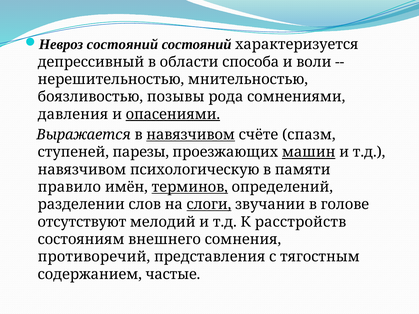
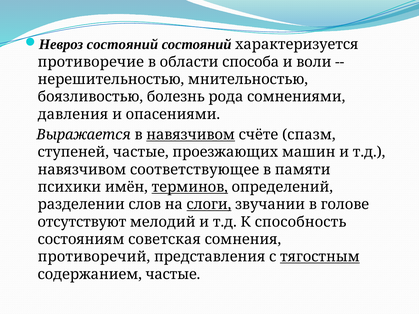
депрессивный: депрессивный -> противоречие
позывы: позывы -> болезнь
опасениями underline: present -> none
ступеней парезы: парезы -> частые
машин underline: present -> none
психологическую: психологическую -> соответствующее
правило: правило -> психики
расстройств: расстройств -> способность
внешнего: внешнего -> советская
тягостным underline: none -> present
